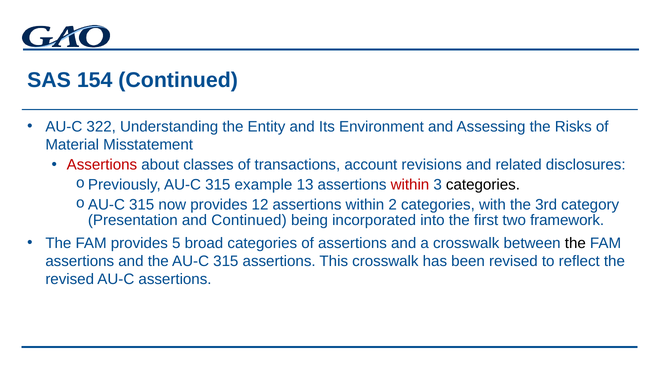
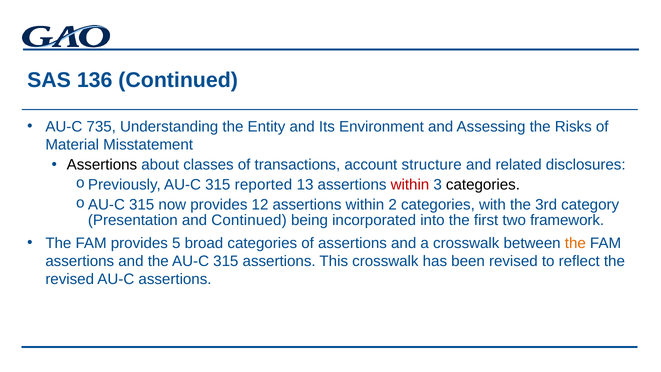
154: 154 -> 136
322: 322 -> 735
Assertions at (102, 165) colour: red -> black
revisions: revisions -> structure
example: example -> reported
the at (575, 243) colour: black -> orange
